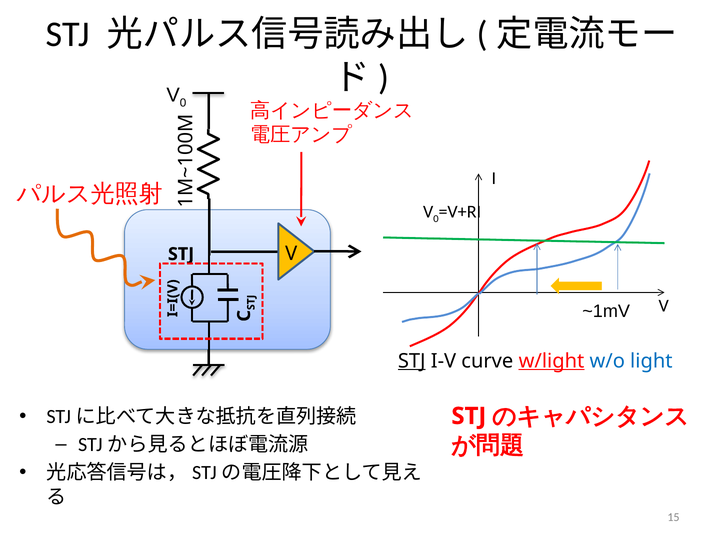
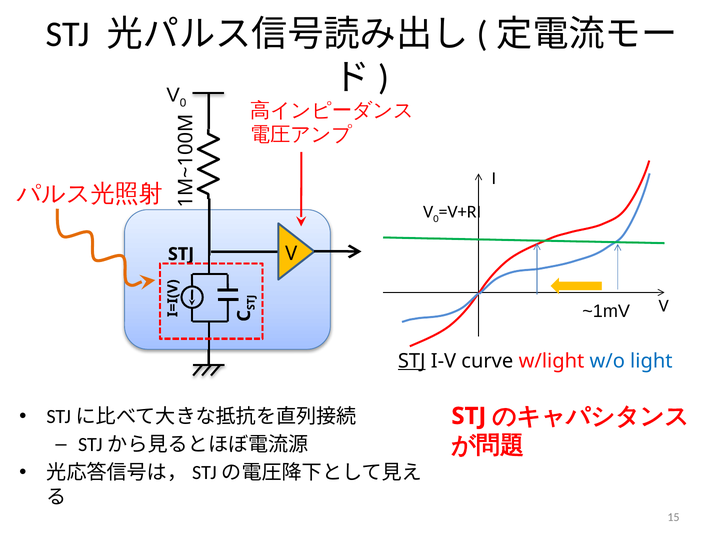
w/light underline: present -> none
